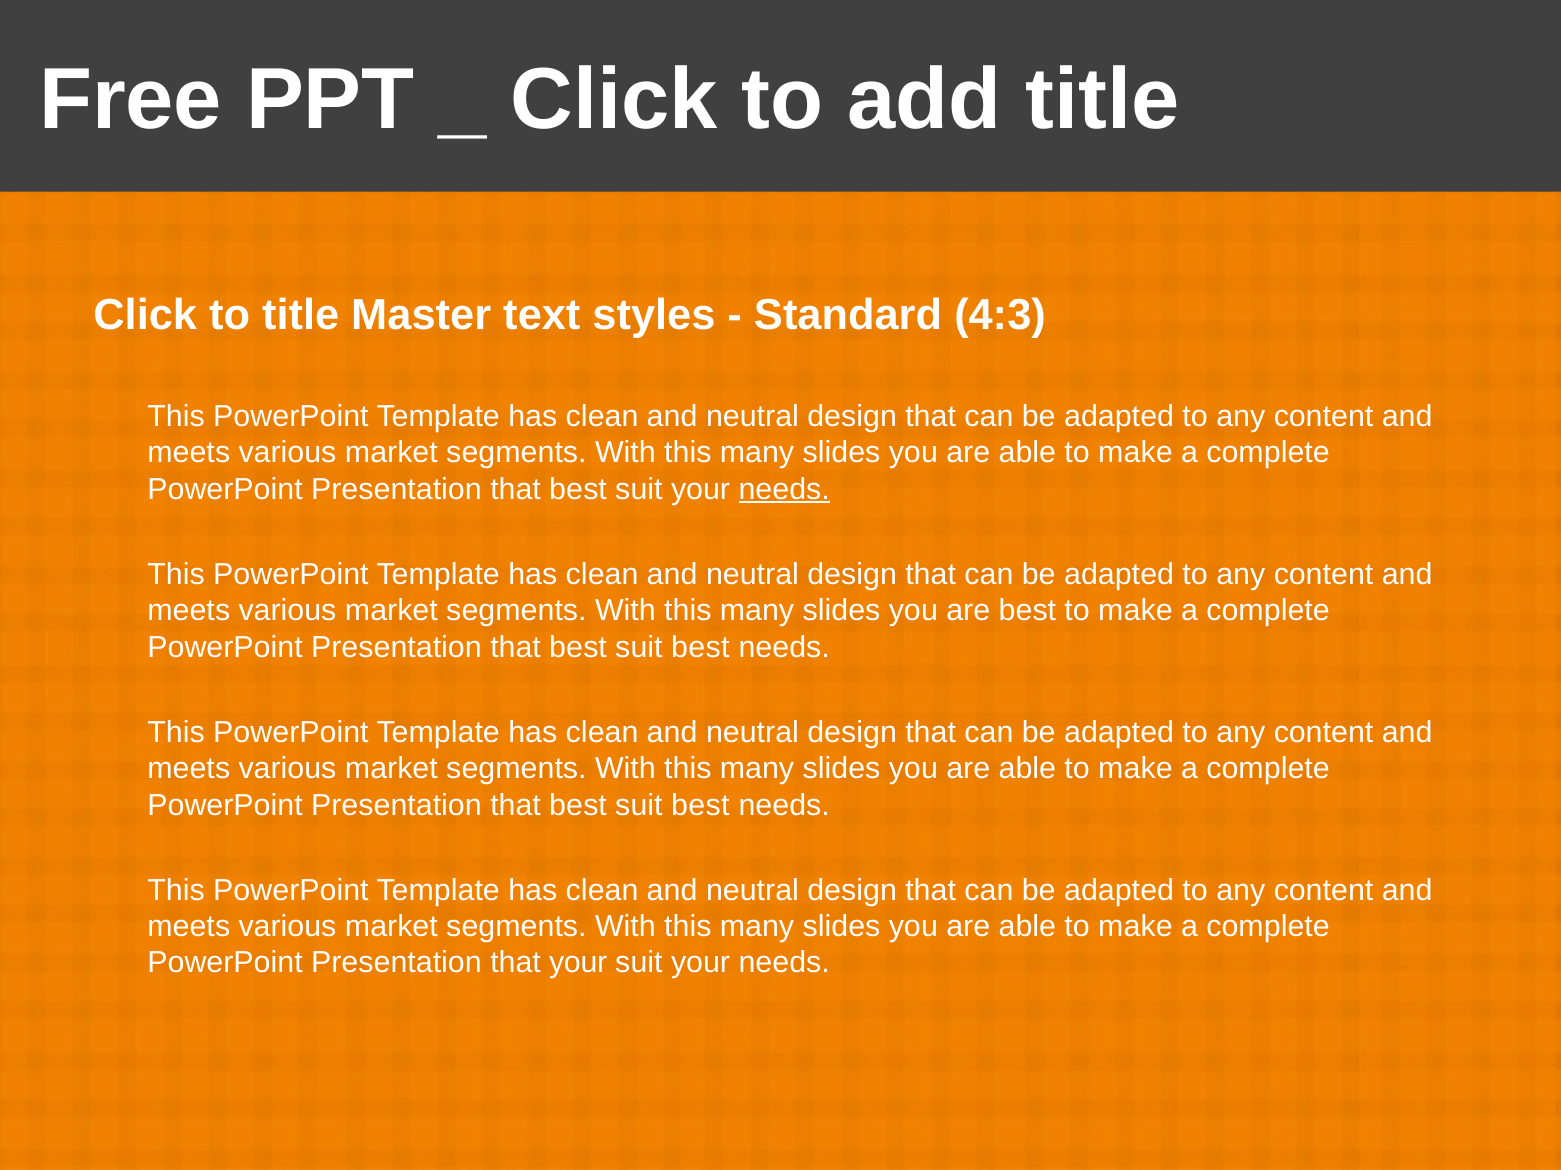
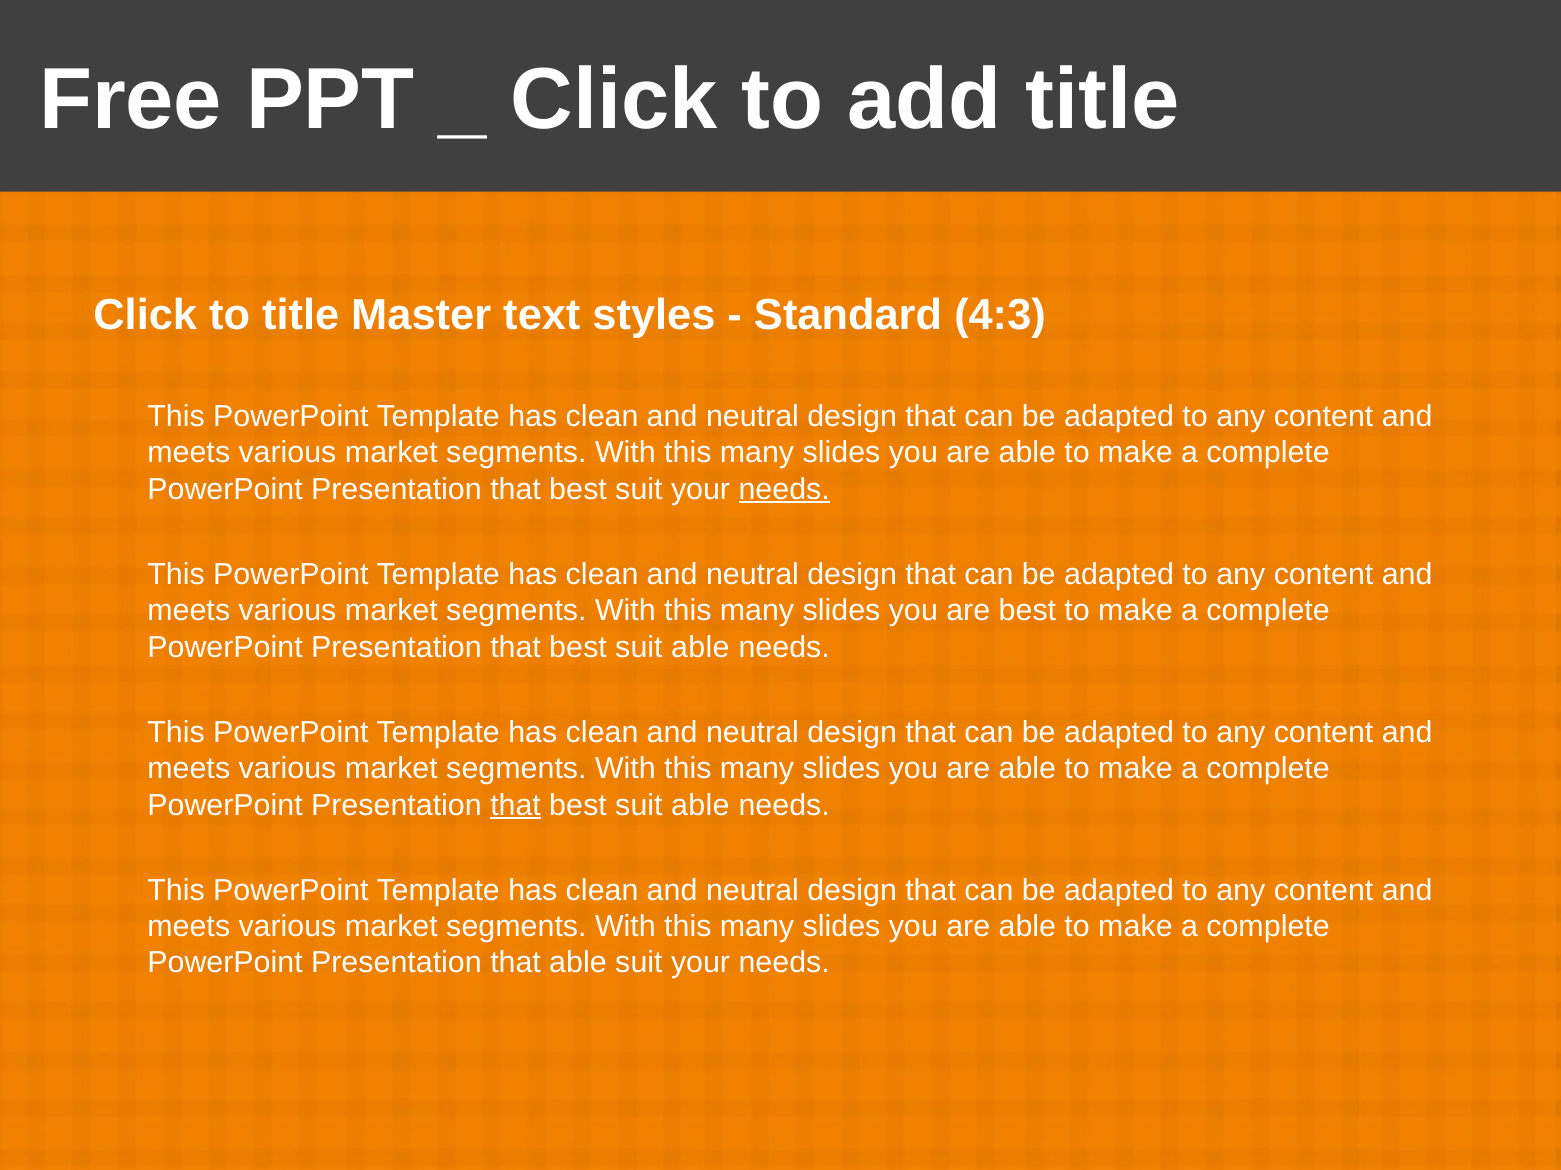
best at (700, 648): best -> able
that at (516, 806) underline: none -> present
best at (700, 806): best -> able
that your: your -> able
